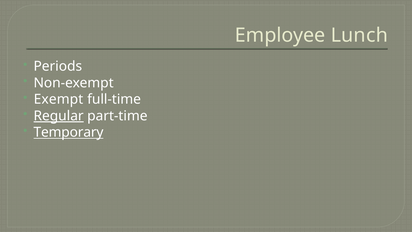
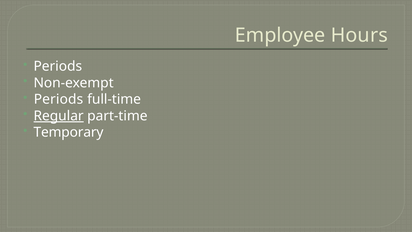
Lunch: Lunch -> Hours
Exempt at (58, 99): Exempt -> Periods
Temporary underline: present -> none
